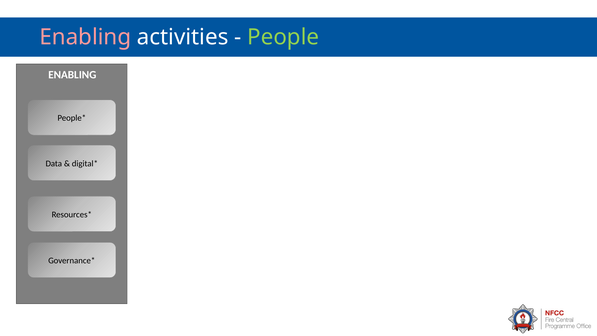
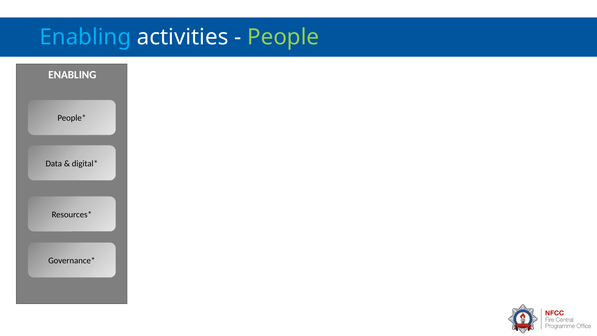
Enabling at (85, 37) colour: pink -> light blue
